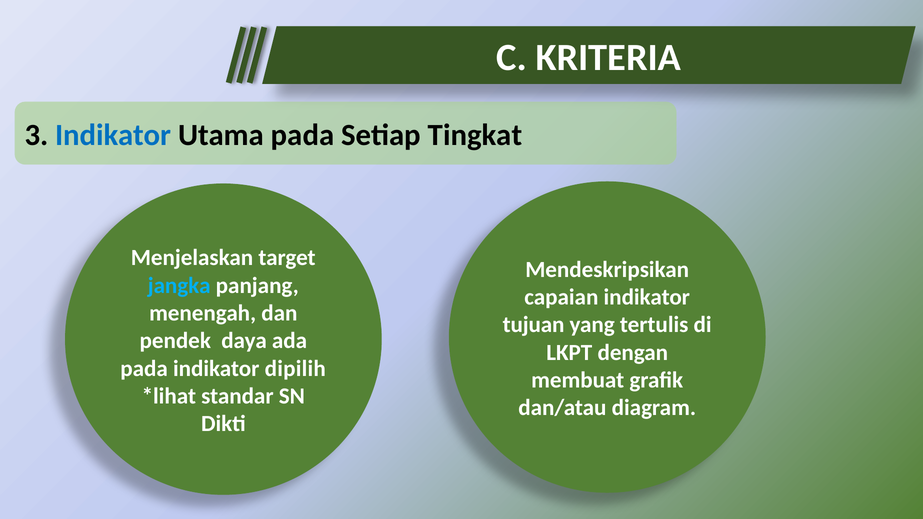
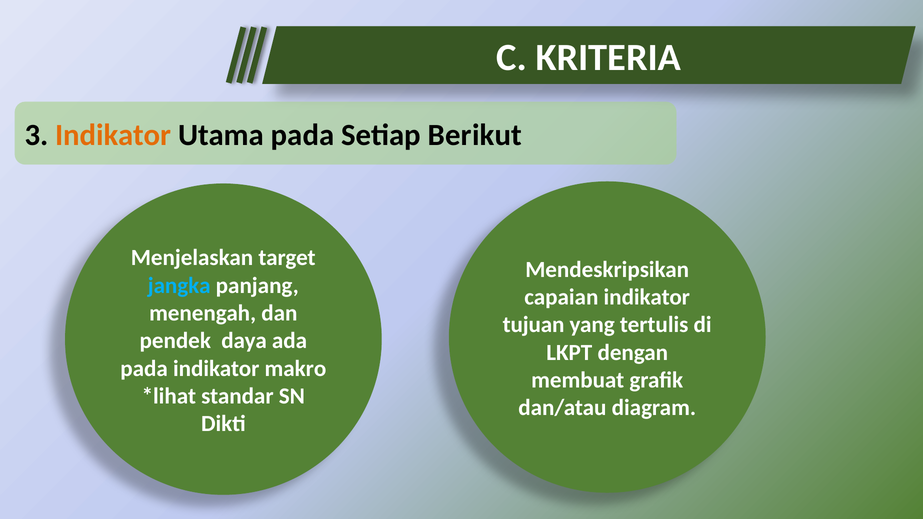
Indikator at (113, 135) colour: blue -> orange
Tingkat: Tingkat -> Berikut
dipilih: dipilih -> makro
